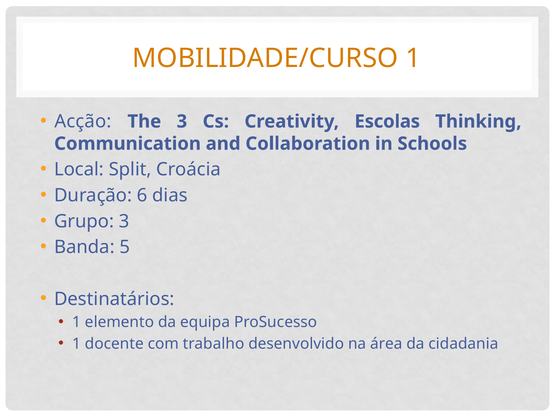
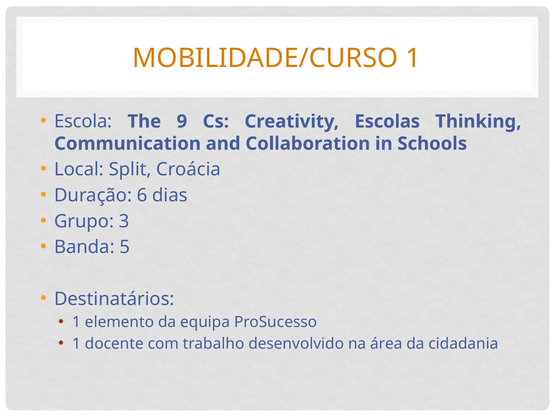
Acção: Acção -> Escola
The 3: 3 -> 9
